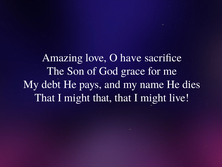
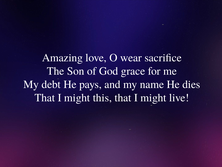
have: have -> wear
might that: that -> this
